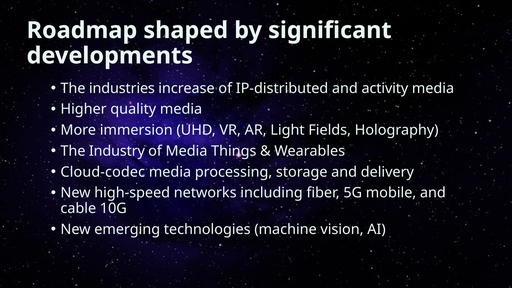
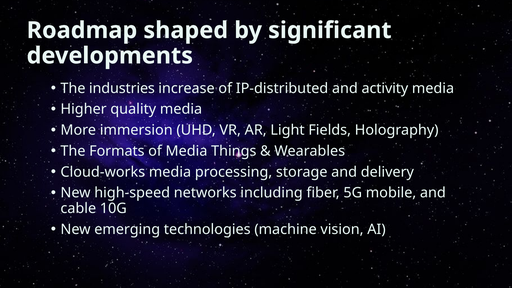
Industry: Industry -> Formats
Cloud-codec: Cloud-codec -> Cloud-works
